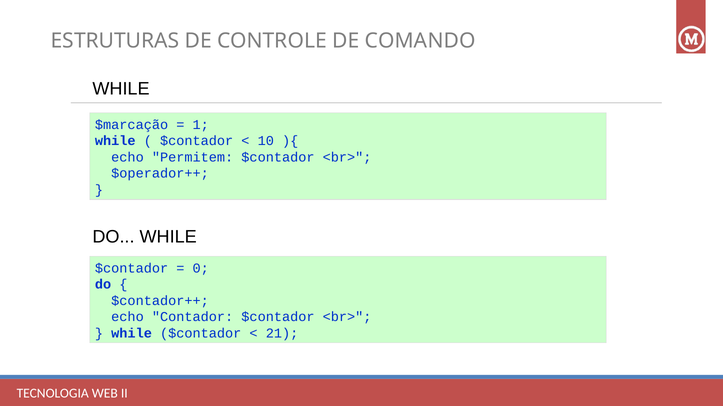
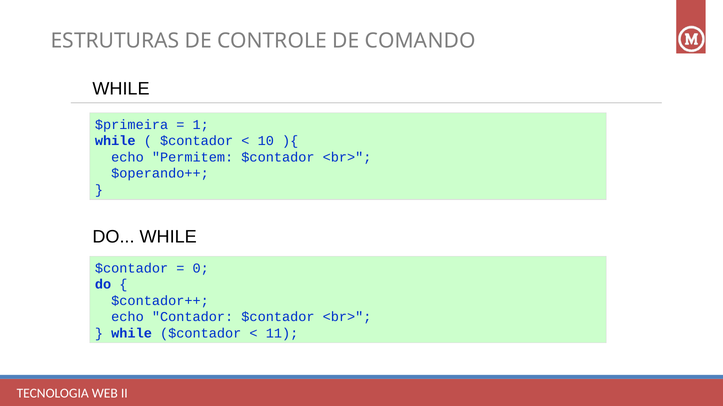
$marcação: $marcação -> $primeira
$operador++: $operador++ -> $operando++
21: 21 -> 11
